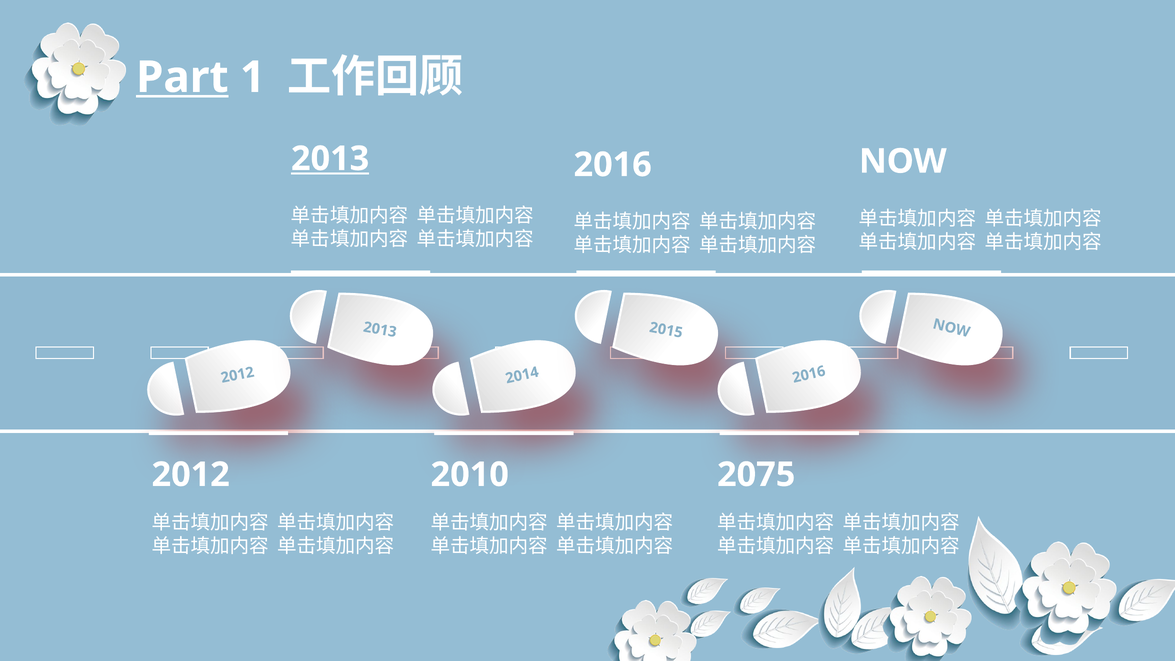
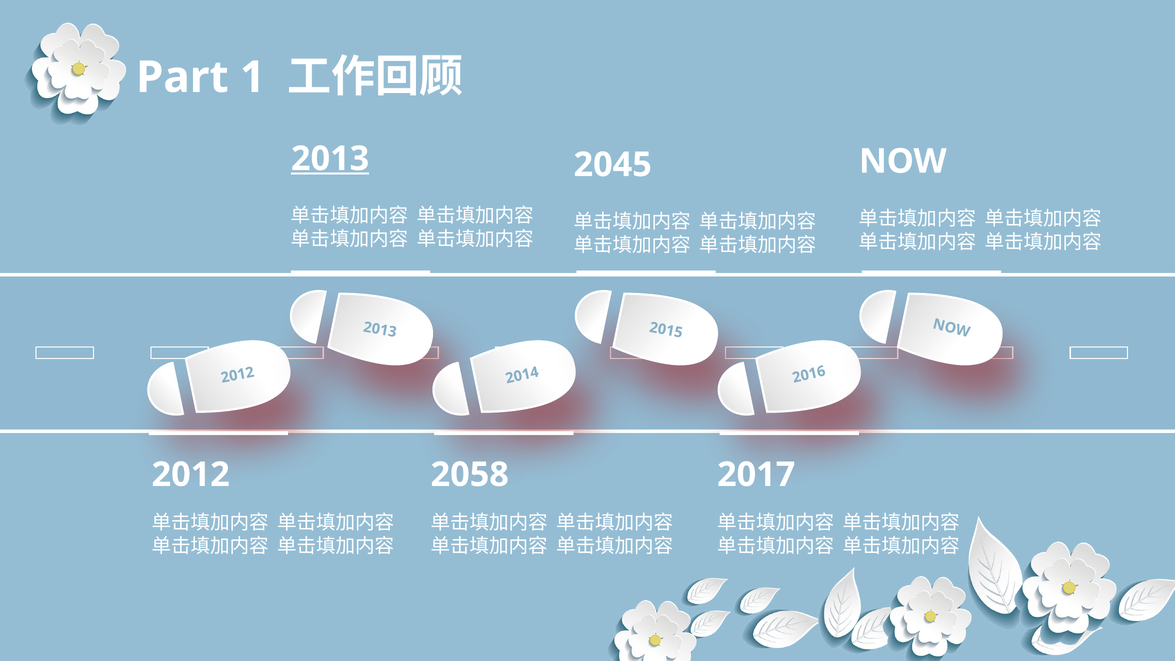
Part underline: present -> none
2016 at (613, 165): 2016 -> 2045
2010: 2010 -> 2058
2075: 2075 -> 2017
